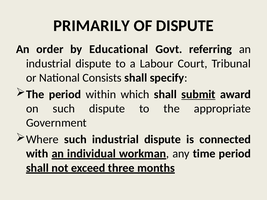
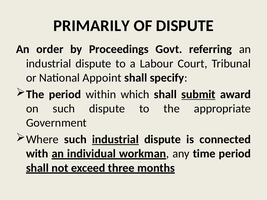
Educational: Educational -> Proceedings
Consists: Consists -> Appoint
industrial at (115, 140) underline: none -> present
